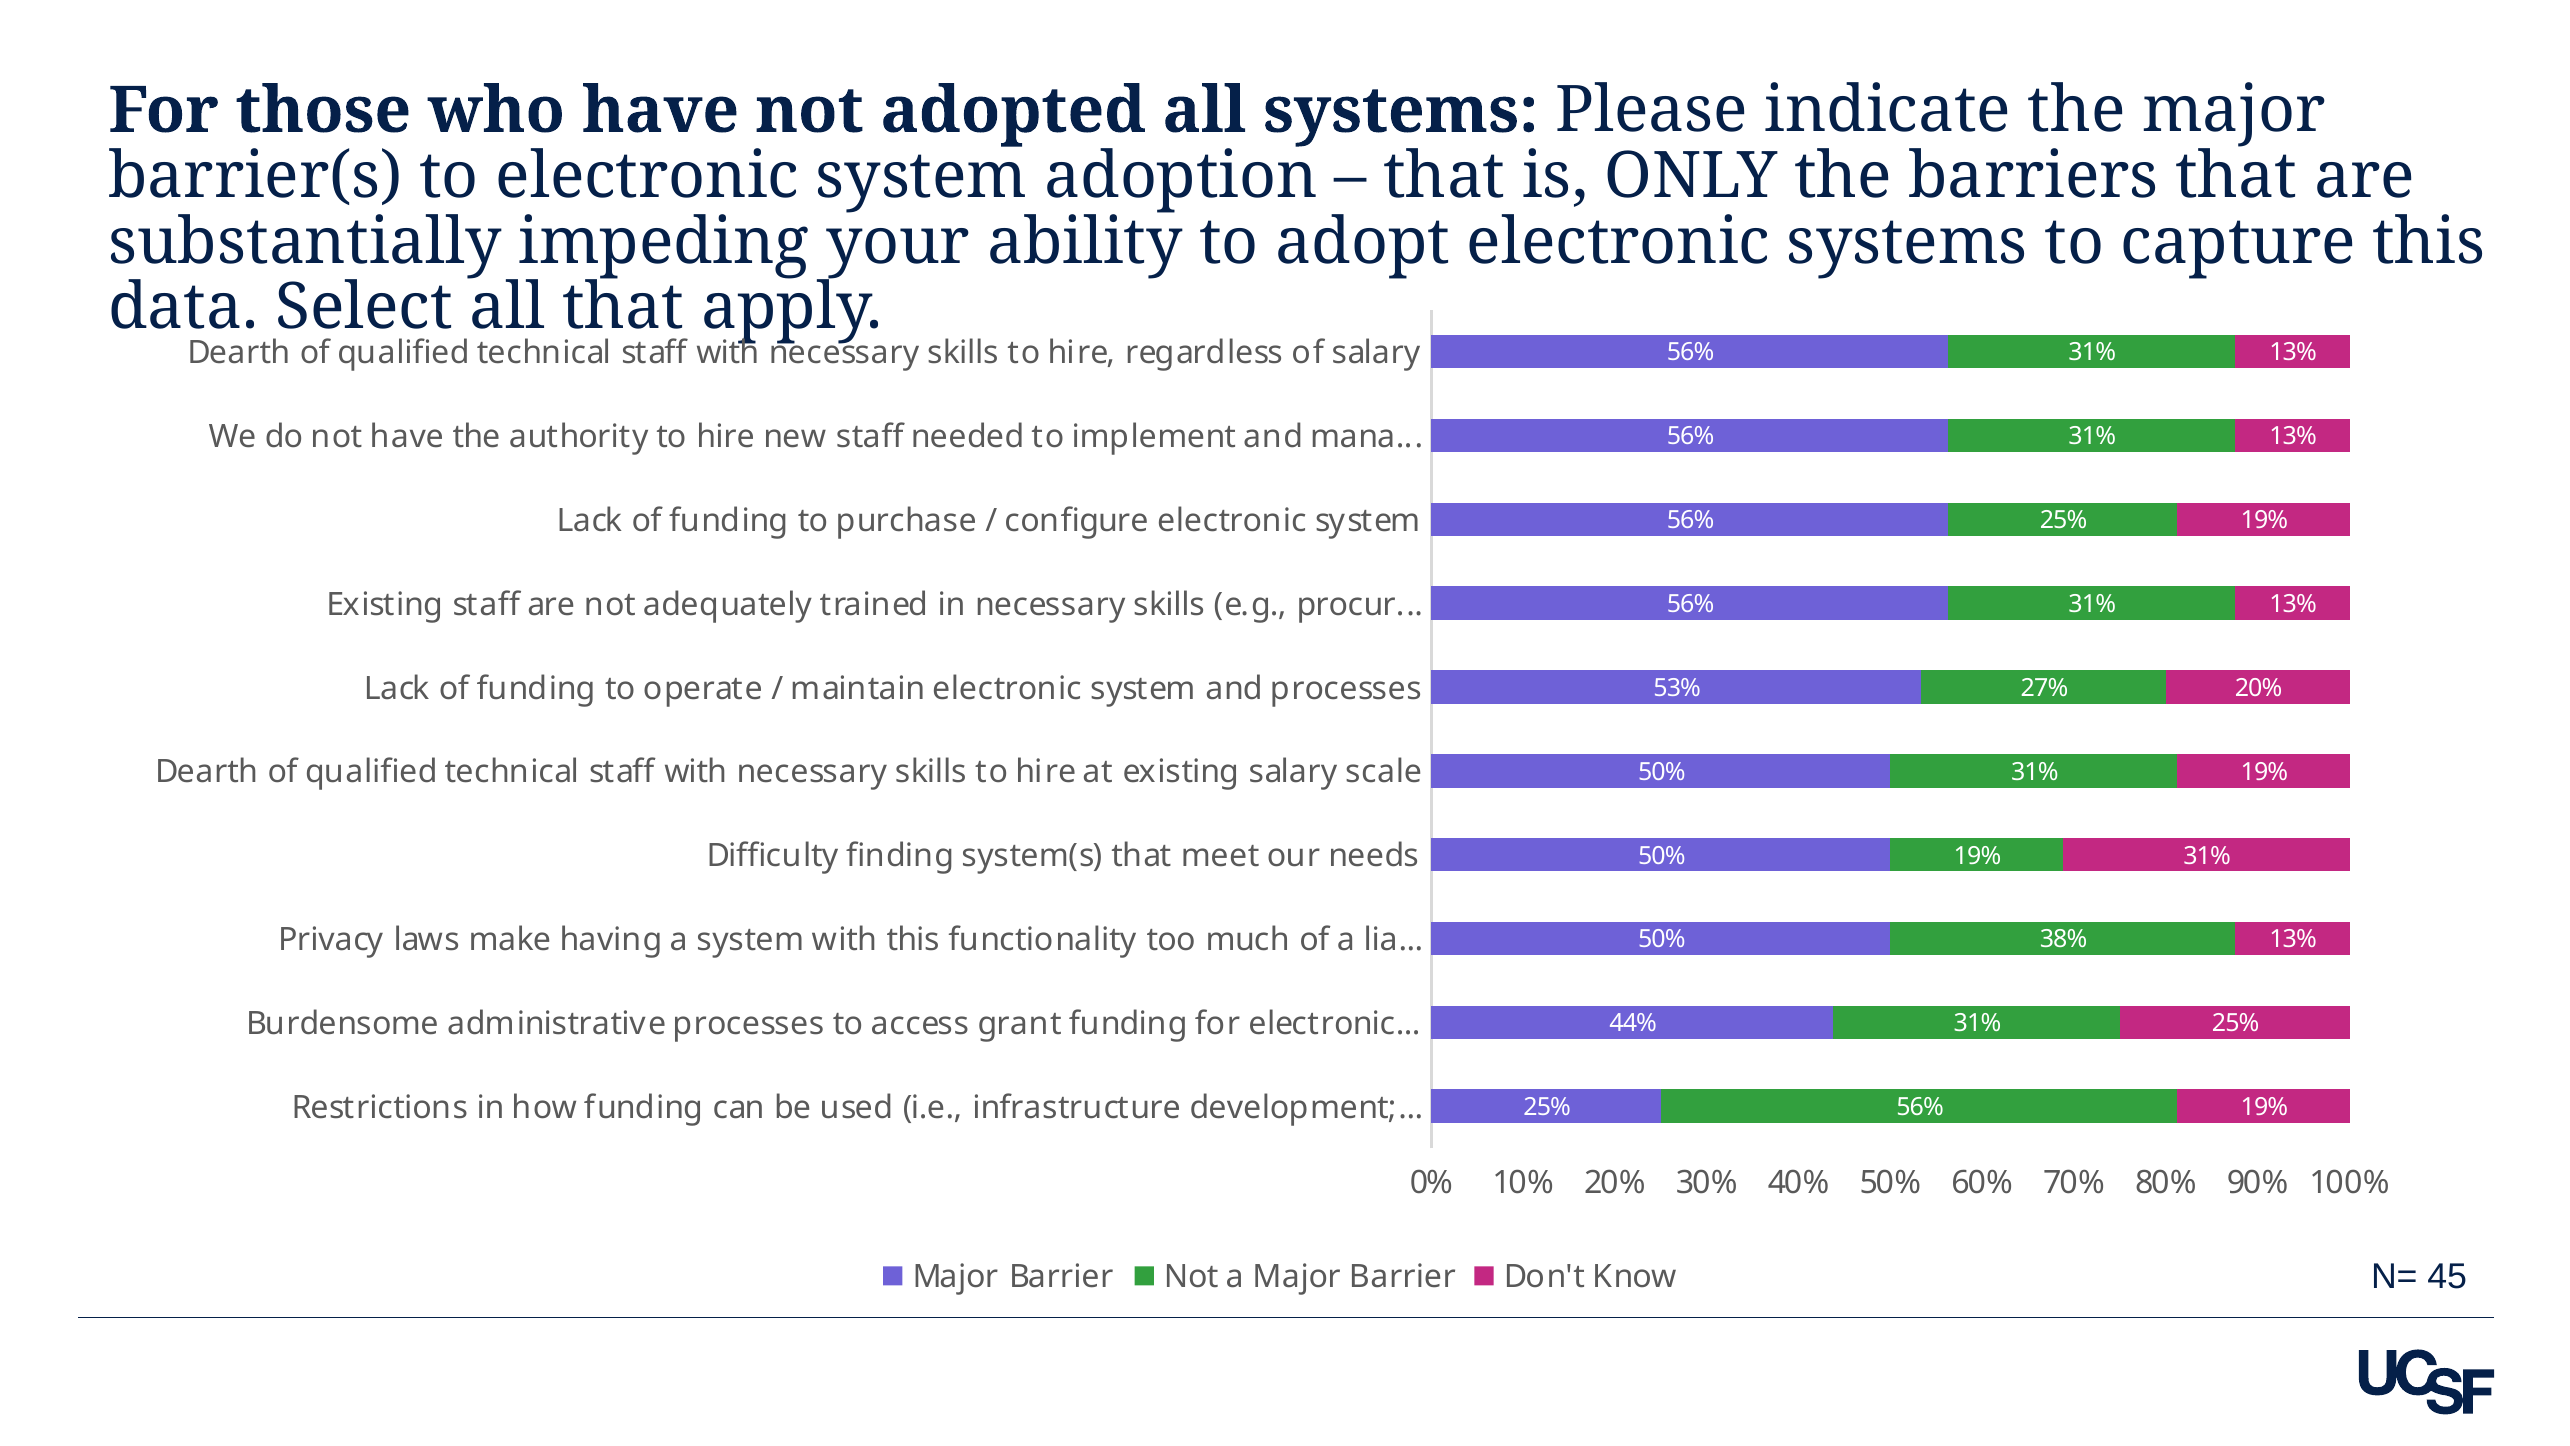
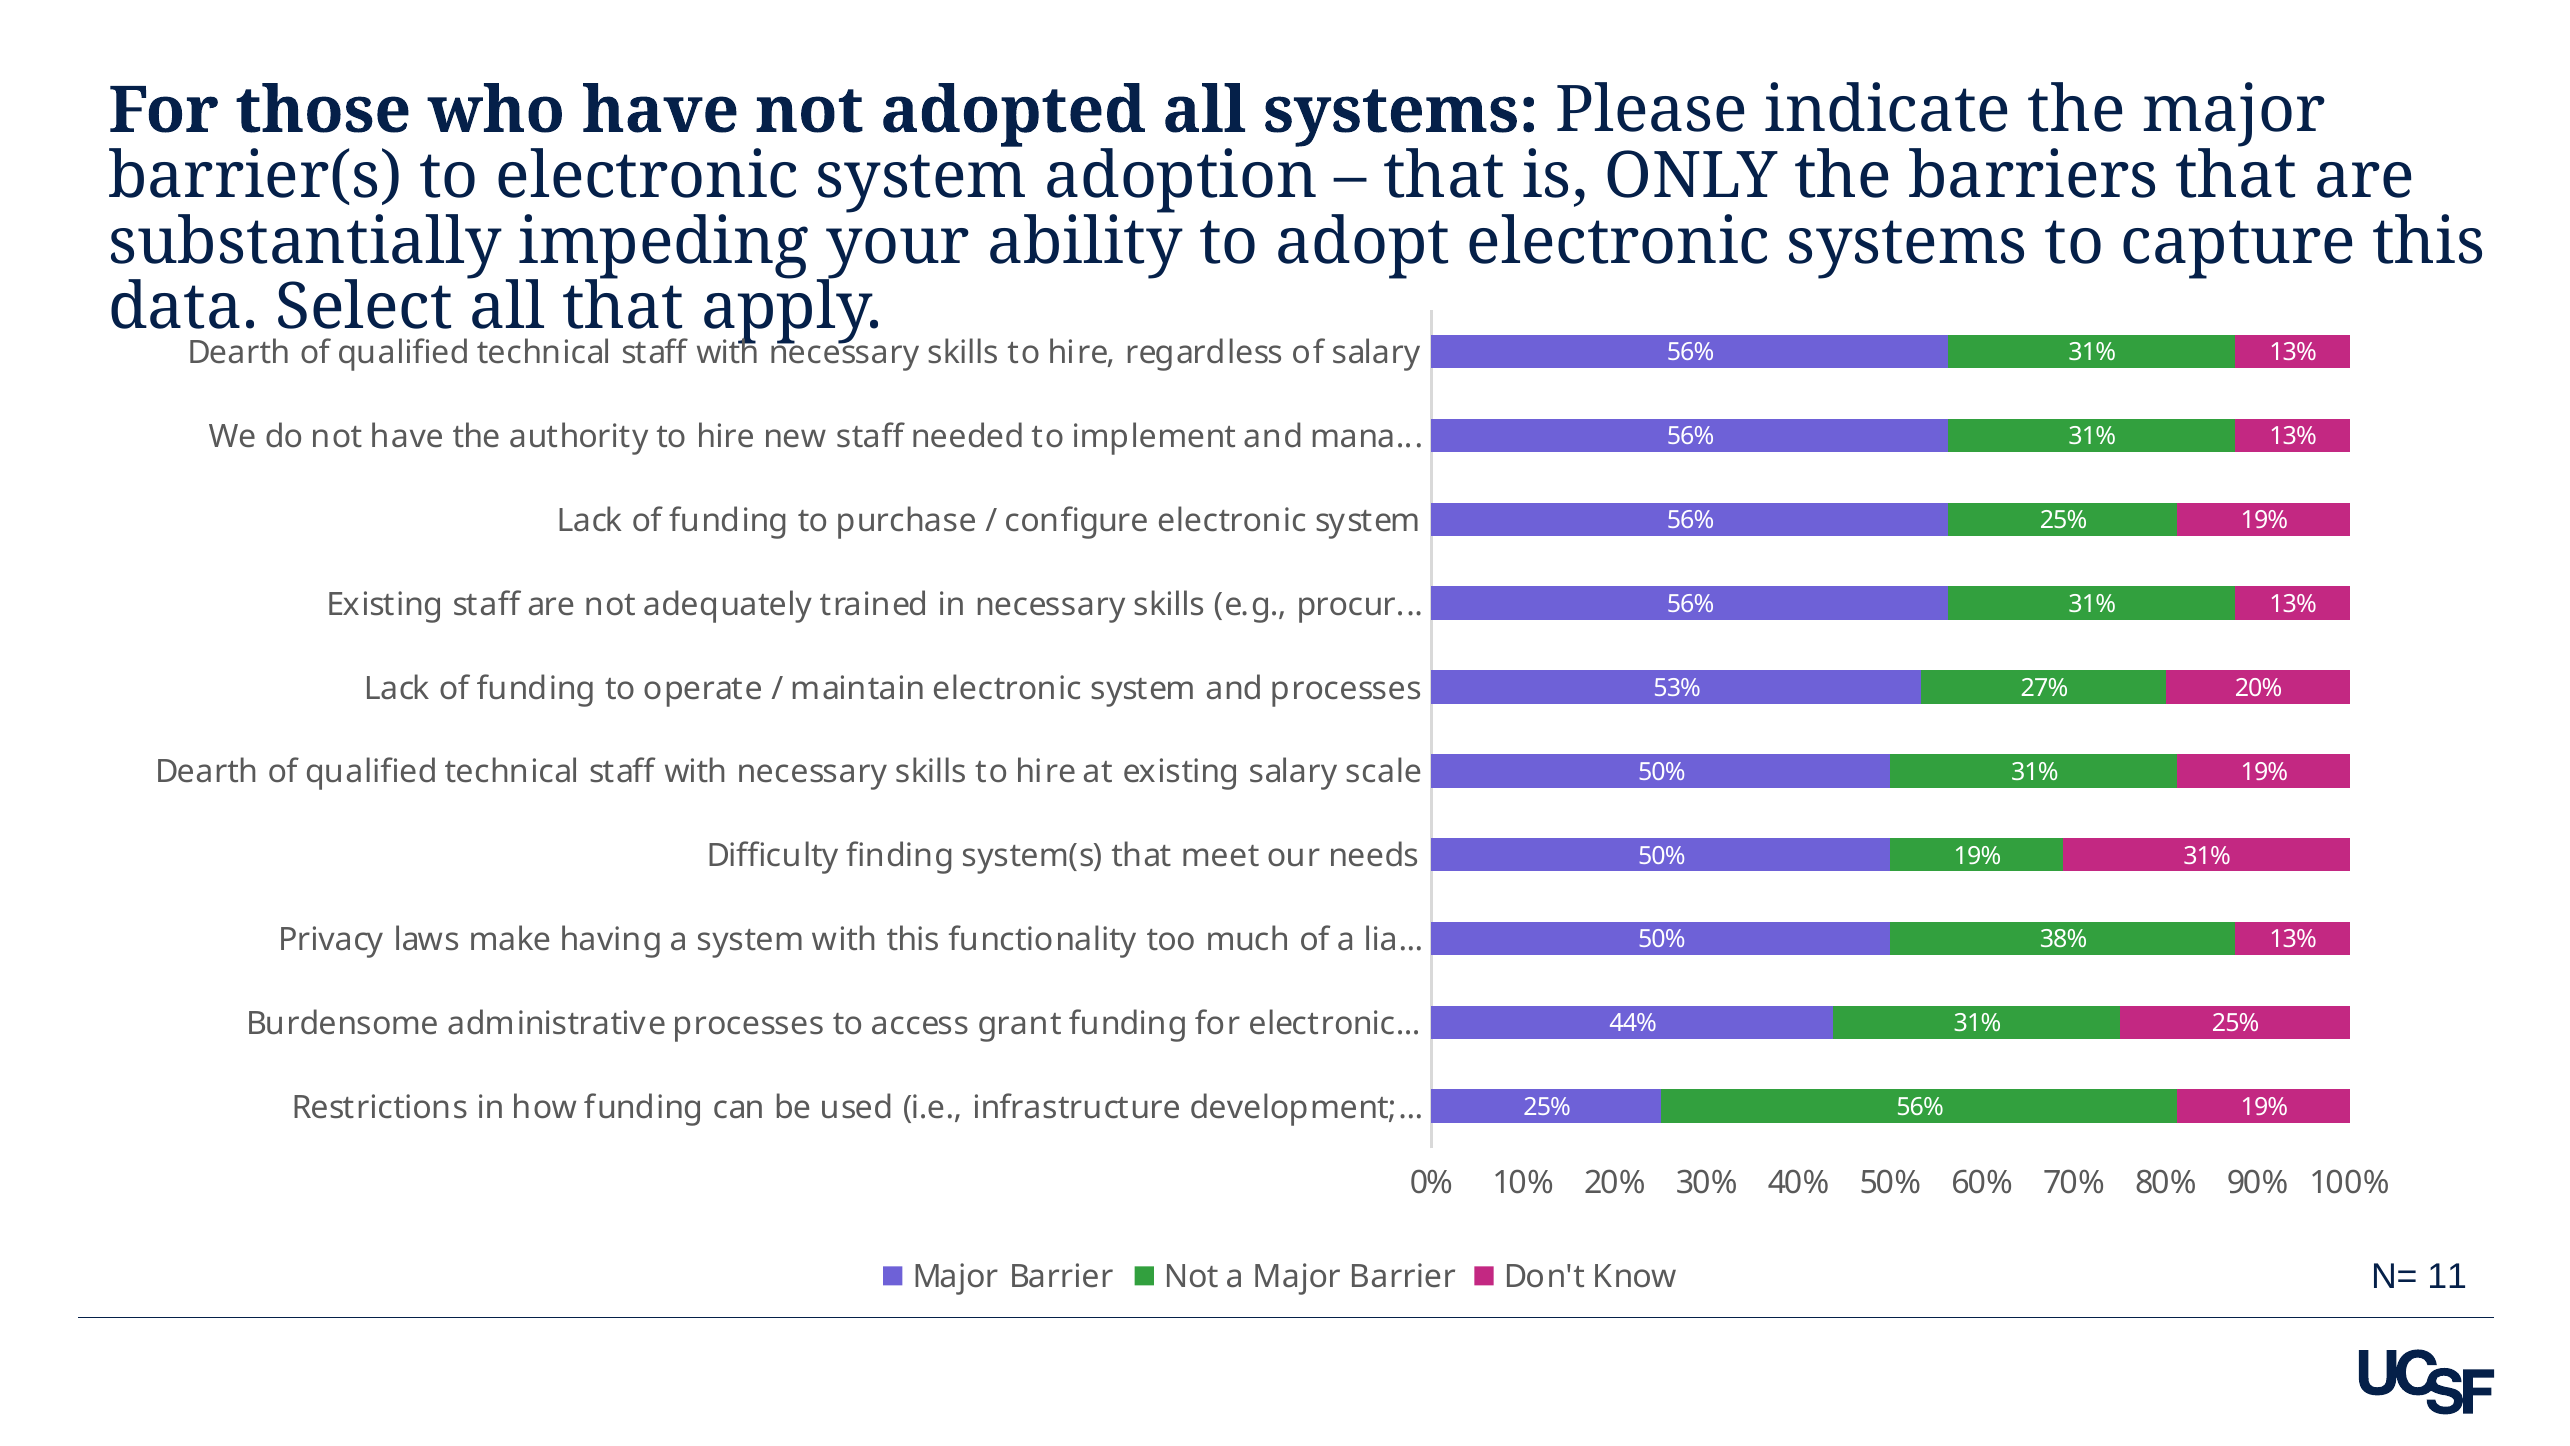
45: 45 -> 11
